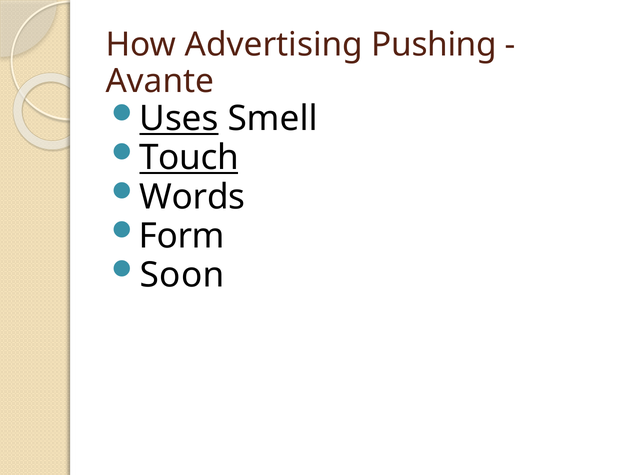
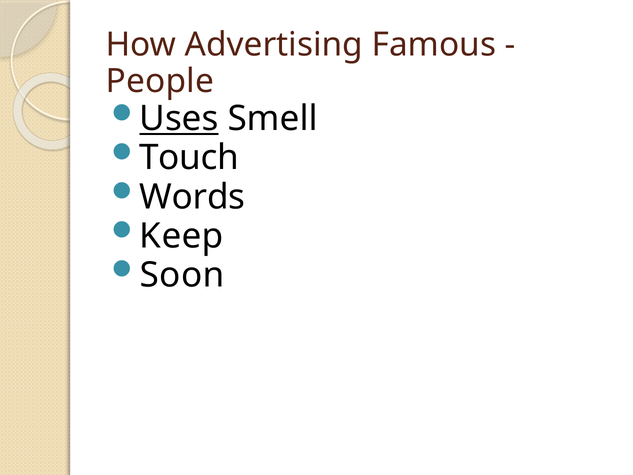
Pushing: Pushing -> Famous
Avante: Avante -> People
Touch underline: present -> none
Form: Form -> Keep
